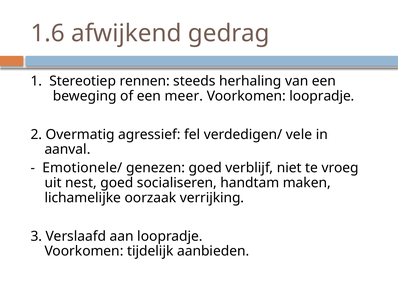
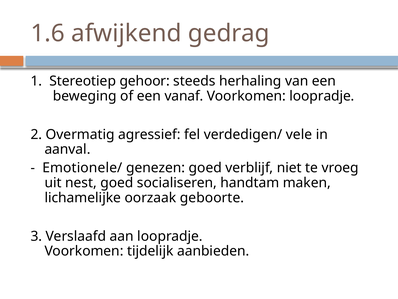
rennen: rennen -> gehoor
meer: meer -> vanaf
verrijking: verrijking -> geboorte
